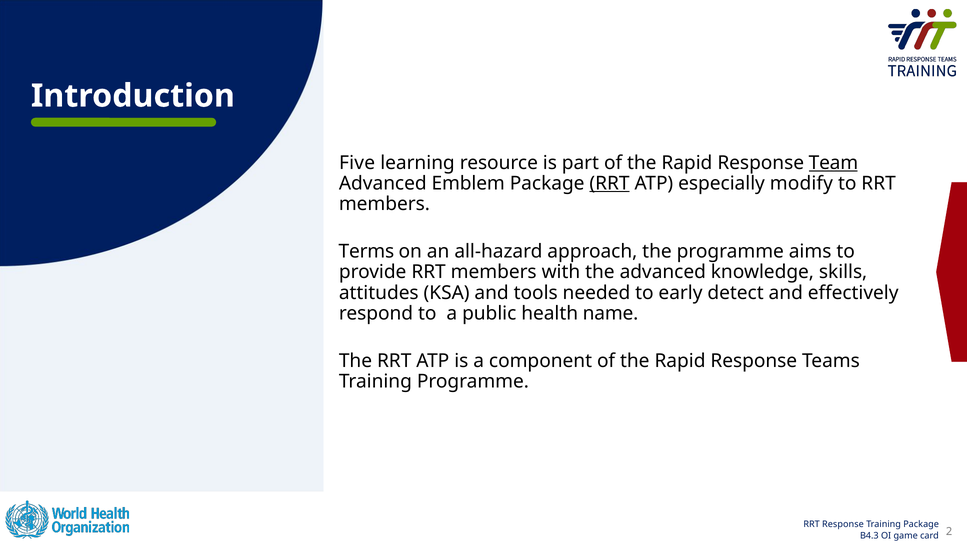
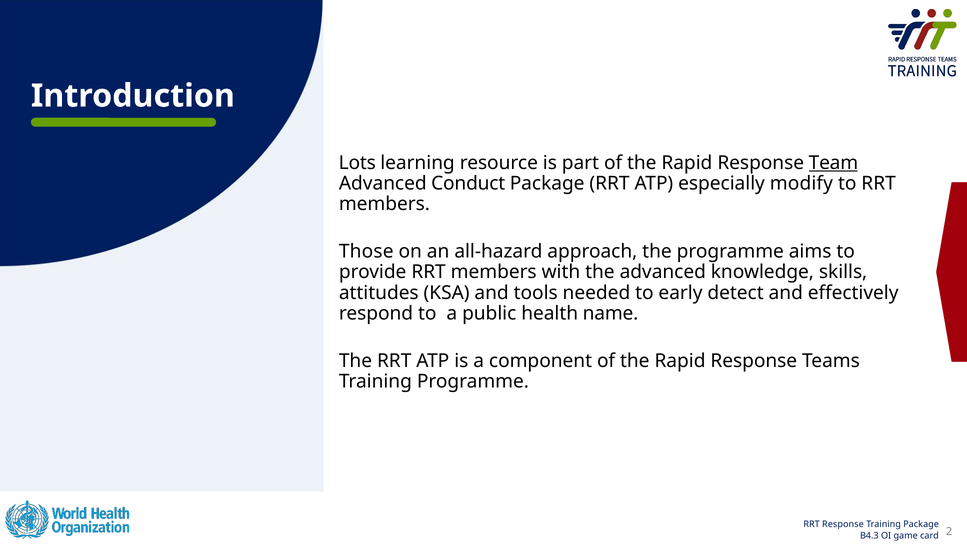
Five: Five -> Lots
Emblem: Emblem -> Conduct
RRT at (610, 183) underline: present -> none
Terms: Terms -> Those
